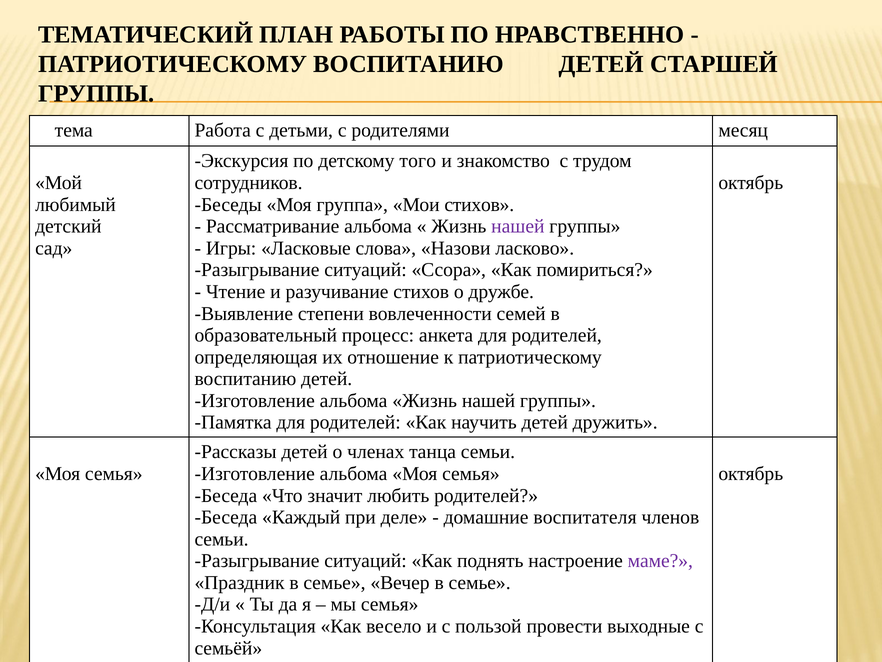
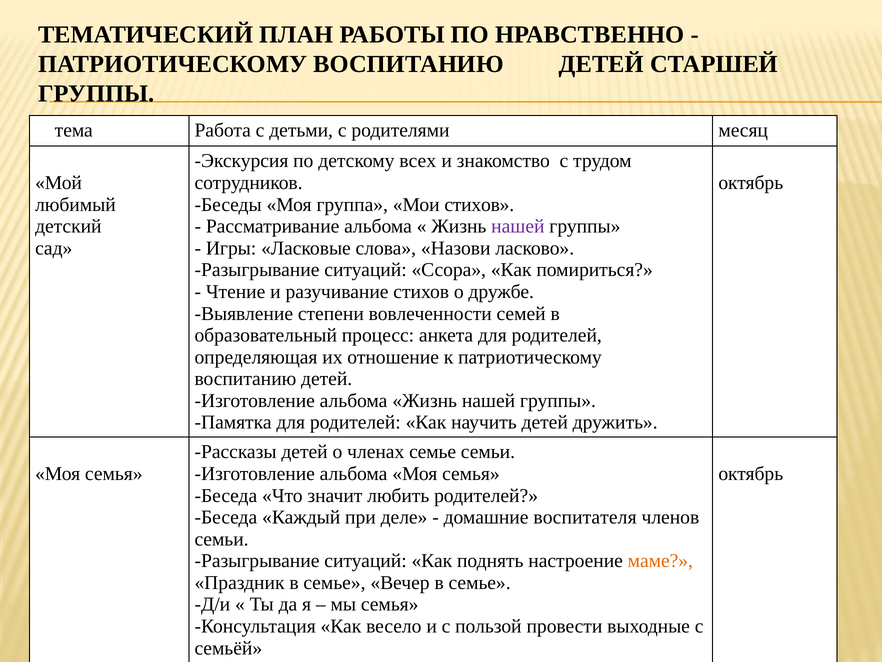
того: того -> всех
членах танца: танца -> семье
маме colour: purple -> orange
